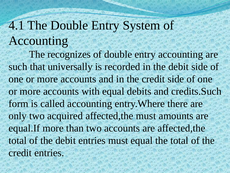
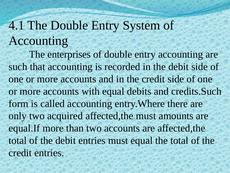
recognizes: recognizes -> enterprises
that universally: universally -> accounting
